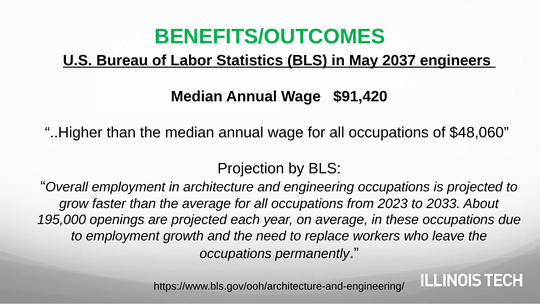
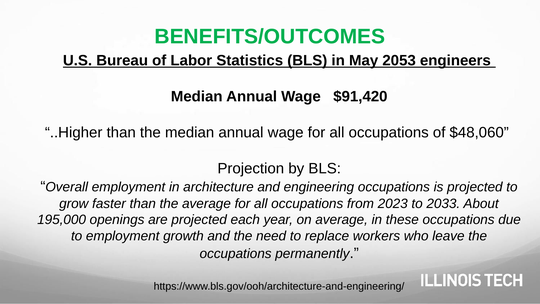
2037: 2037 -> 2053
